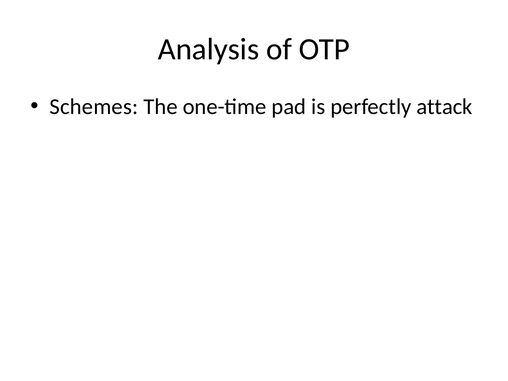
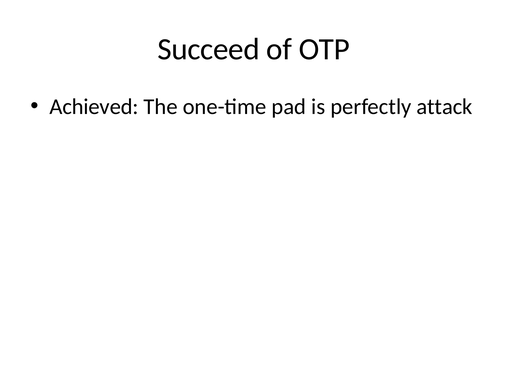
Analysis: Analysis -> Succeed
Schemes: Schemes -> Achieved
